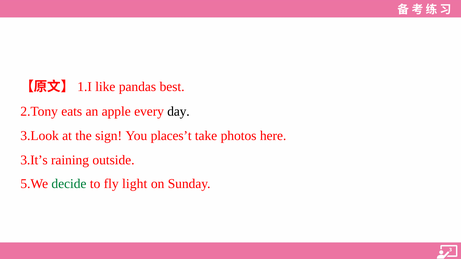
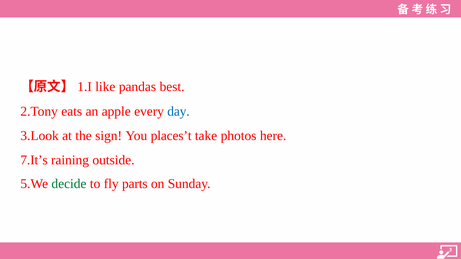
day colour: black -> blue
3.It’s: 3.It’s -> 7.It’s
light: light -> parts
